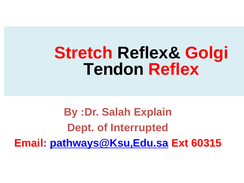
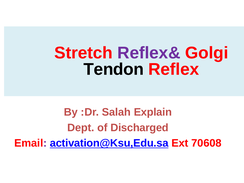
Reflex& colour: black -> purple
Interrupted: Interrupted -> Discharged
pathways@Ksu,Edu.sa: pathways@Ksu,Edu.sa -> activation@Ksu,Edu.sa
60315: 60315 -> 70608
